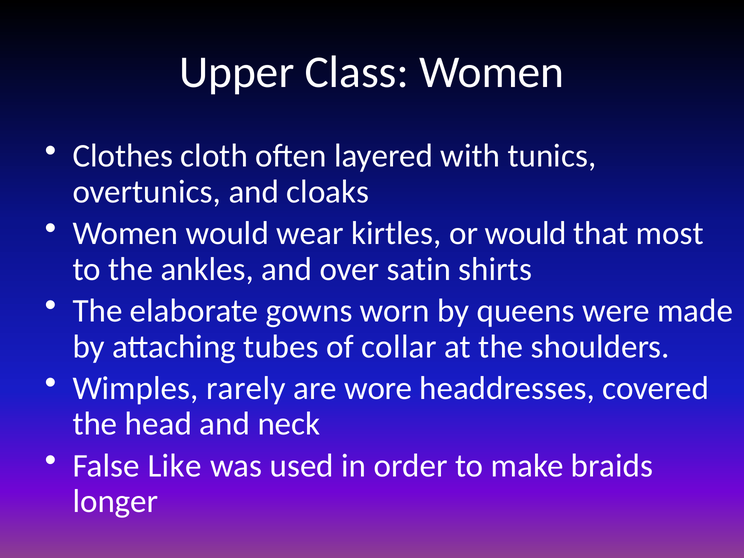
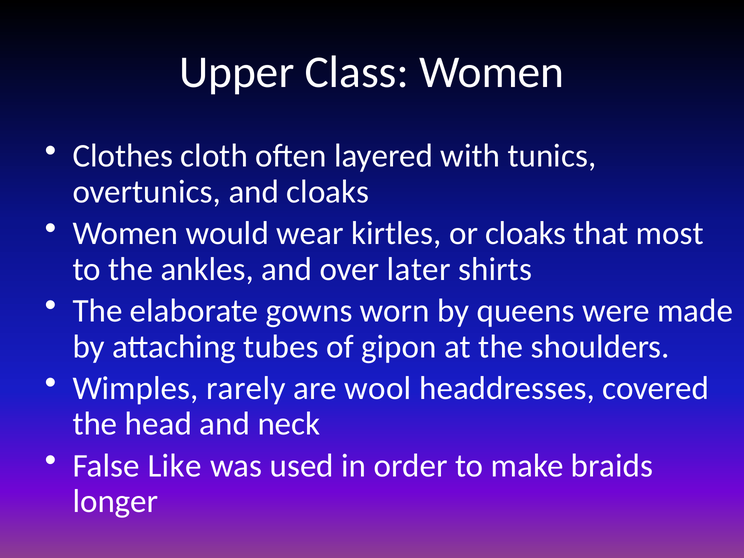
or would: would -> cloaks
satin: satin -> later
collar: collar -> gipon
wore: wore -> wool
